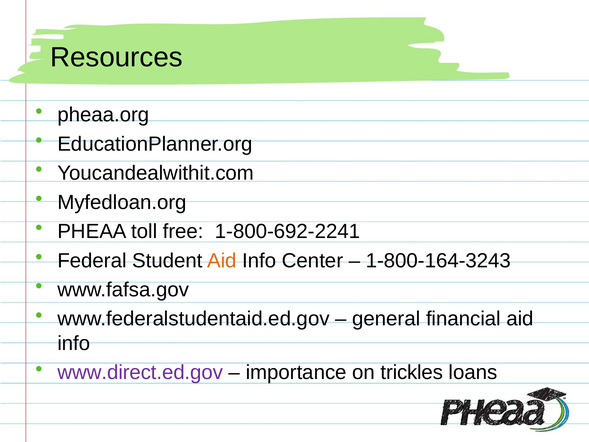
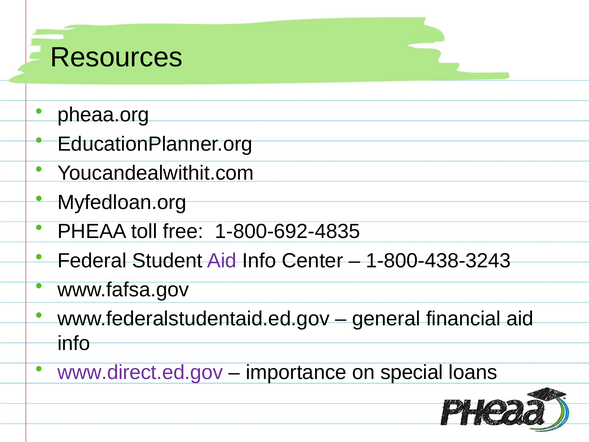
1-800-692-2241: 1-800-692-2241 -> 1-800-692-4835
Aid at (222, 260) colour: orange -> purple
1-800-164-3243: 1-800-164-3243 -> 1-800-438-3243
trickles: trickles -> special
